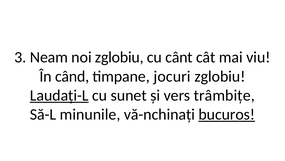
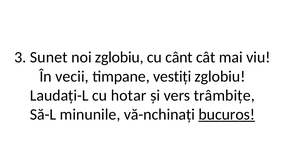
Neam: Neam -> Sunet
când: când -> vecii
jocuri: jocuri -> vestiți
Laudați-L underline: present -> none
sunet: sunet -> hotar
